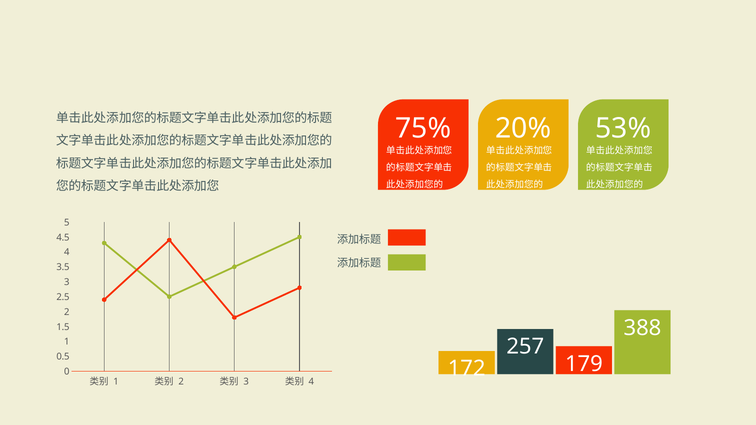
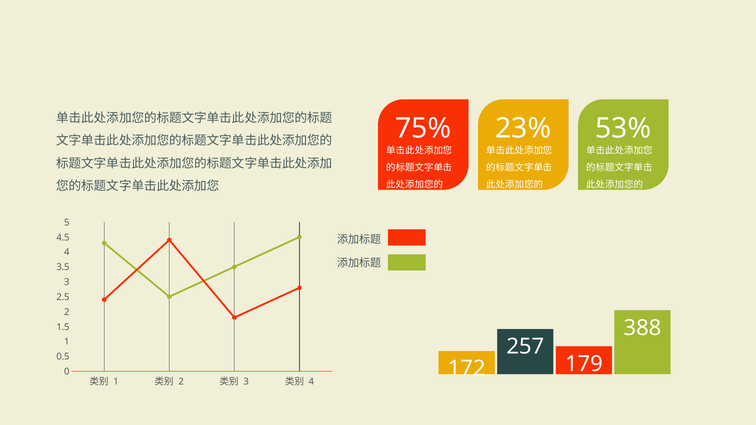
20%: 20% -> 23%
